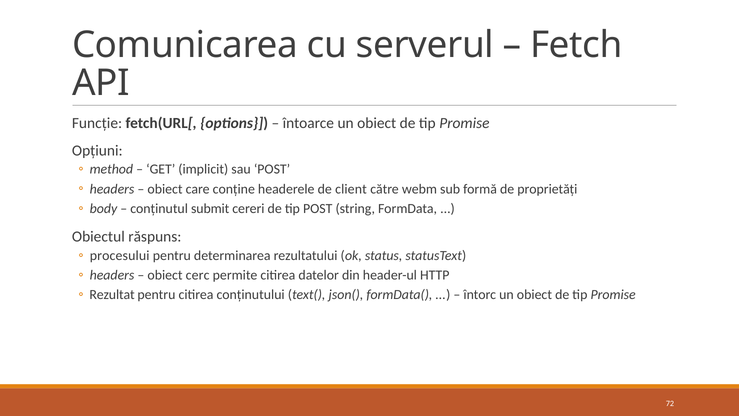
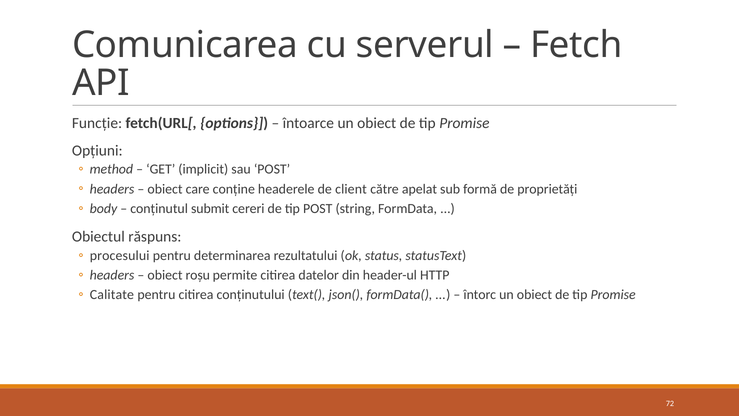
webm: webm -> apelat
cerc: cerc -> roșu
Rezultat: Rezultat -> Calitate
